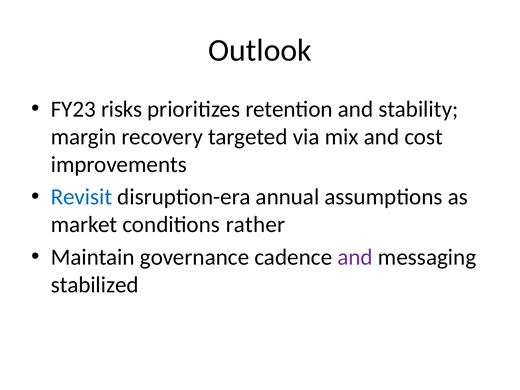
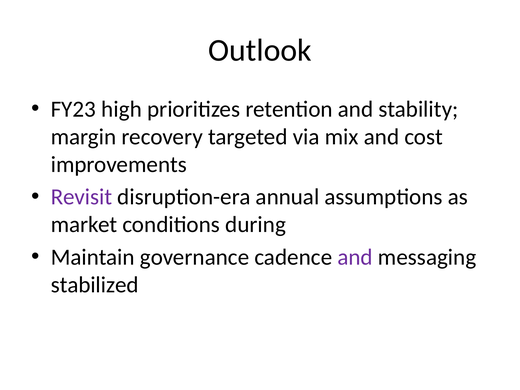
risks: risks -> high
Revisit colour: blue -> purple
rather: rather -> during
